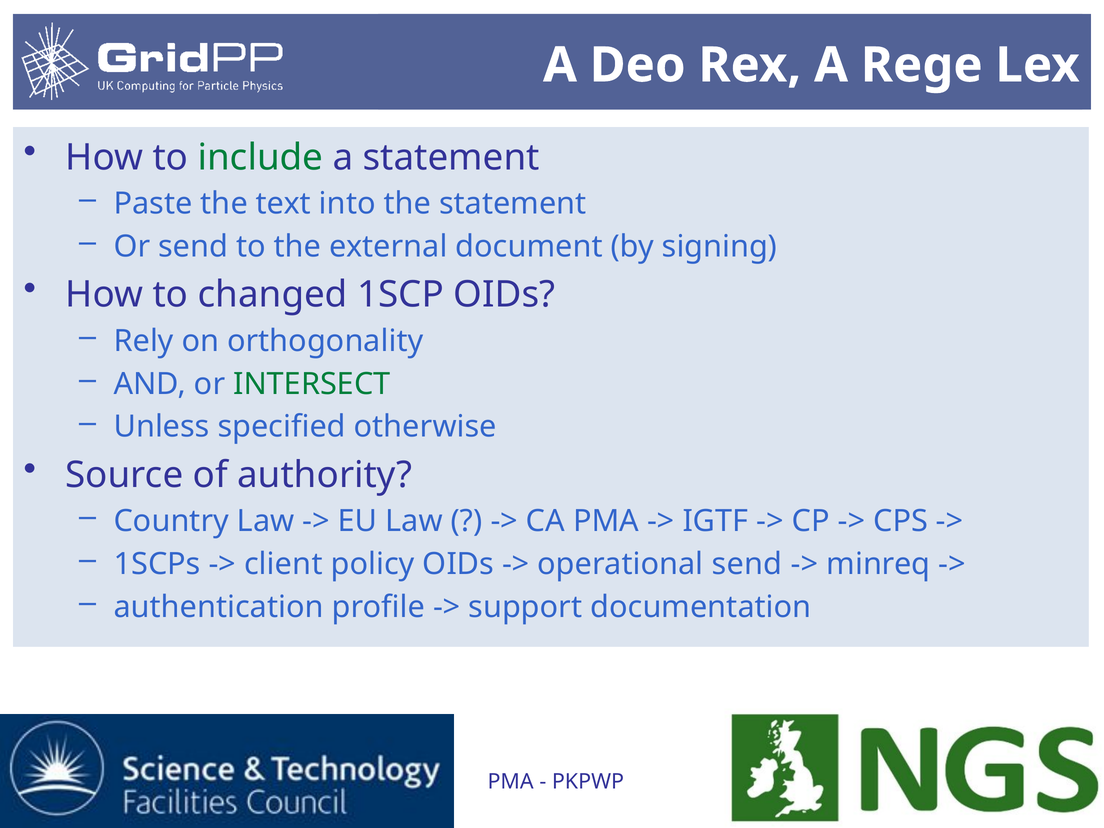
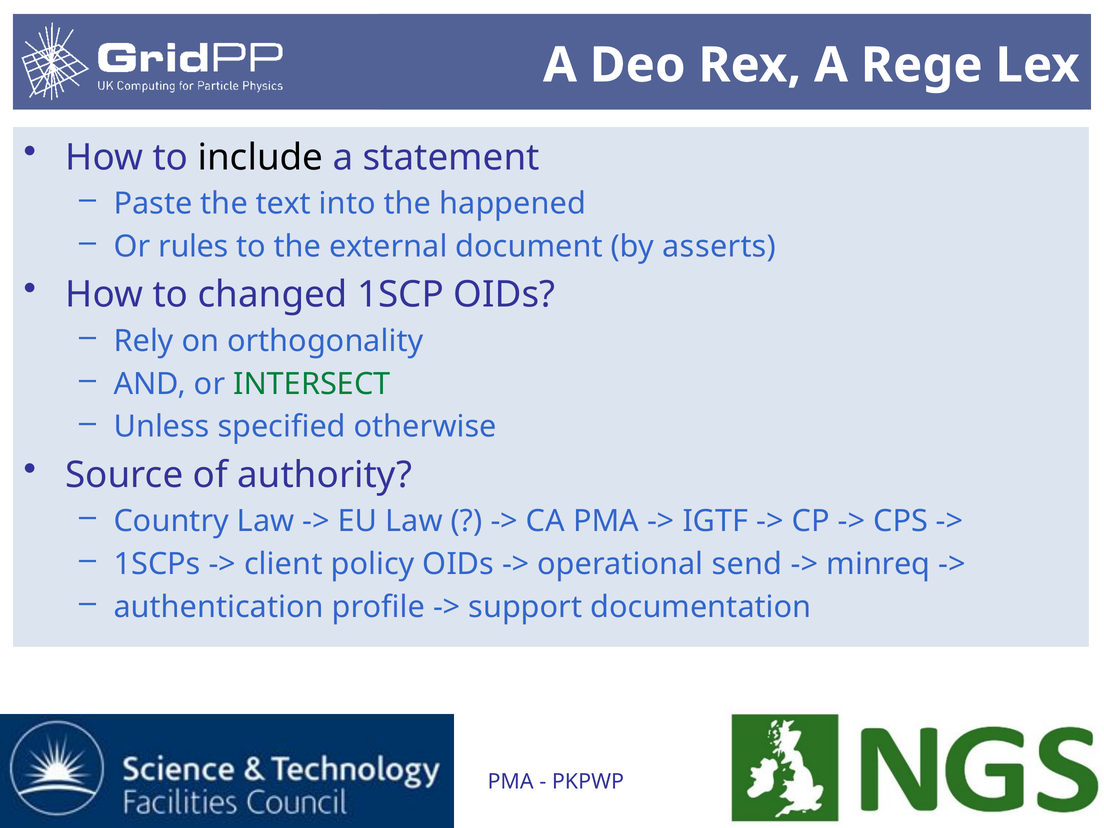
include colour: green -> black
the statement: statement -> happened
Or send: send -> rules
signing: signing -> asserts
